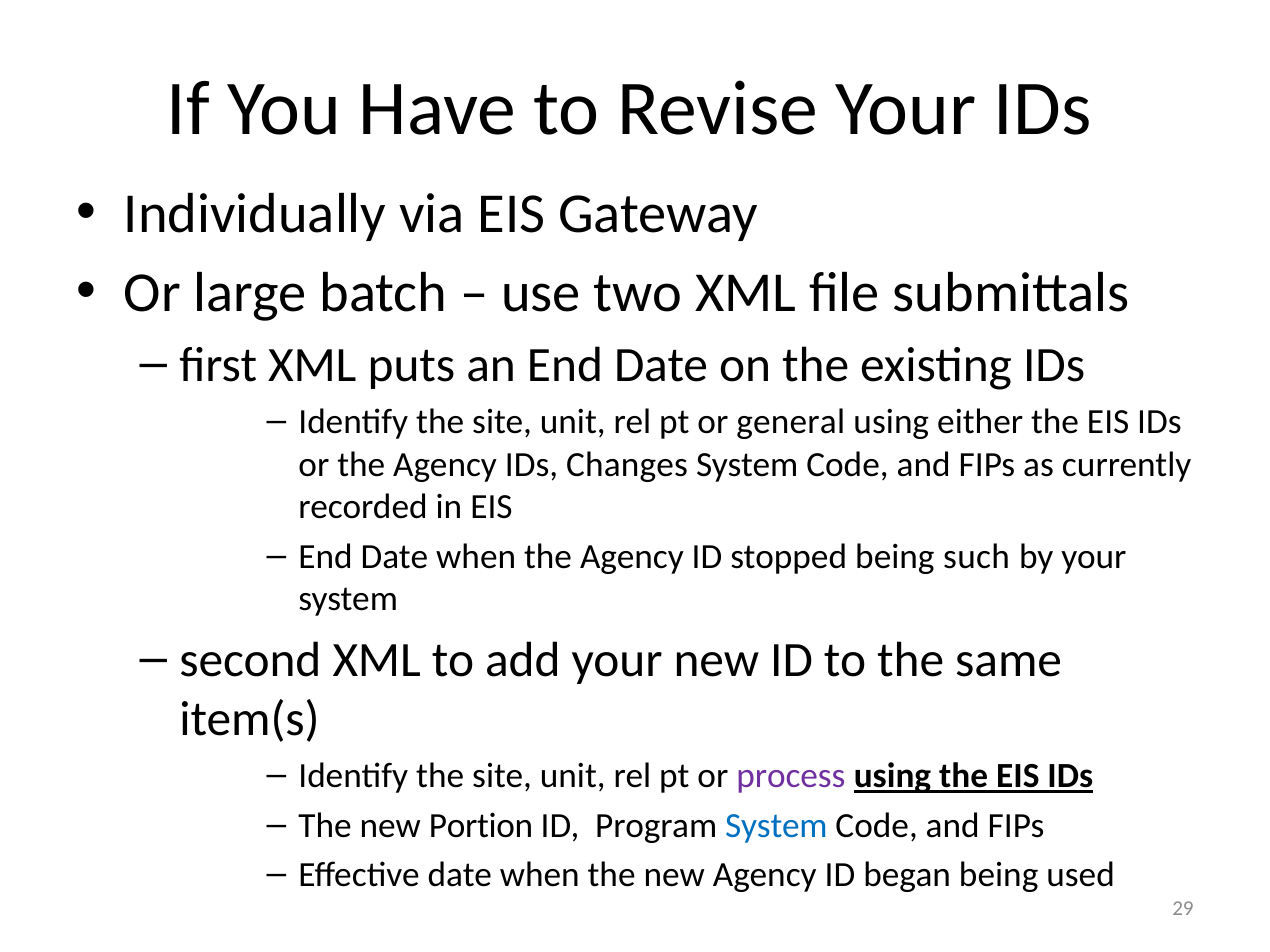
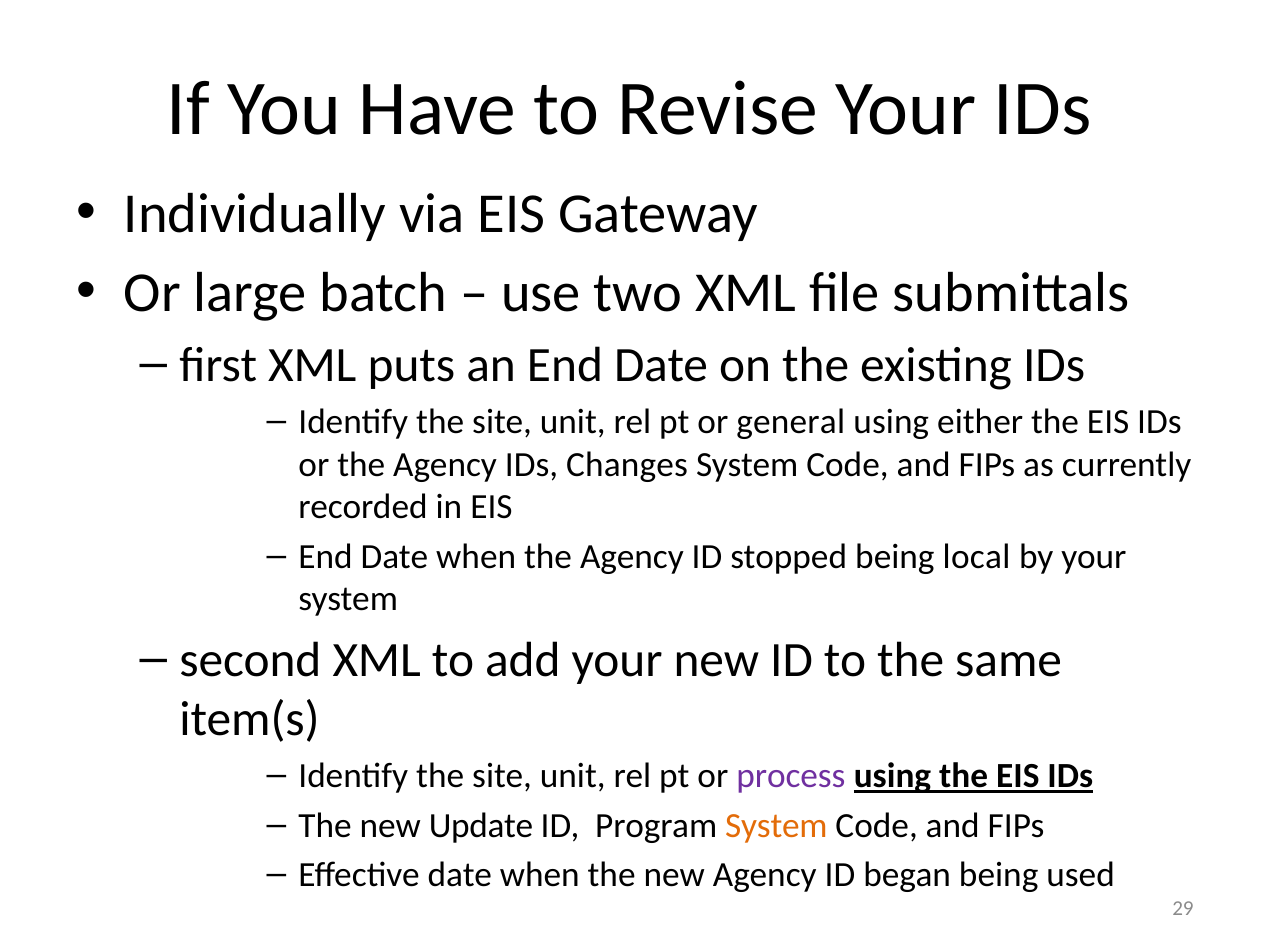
such: such -> local
Portion: Portion -> Update
System at (776, 826) colour: blue -> orange
